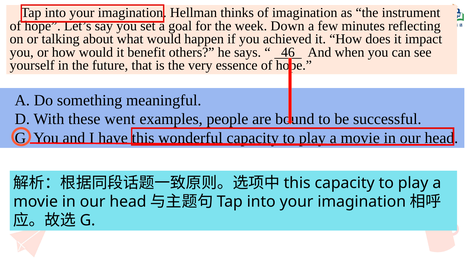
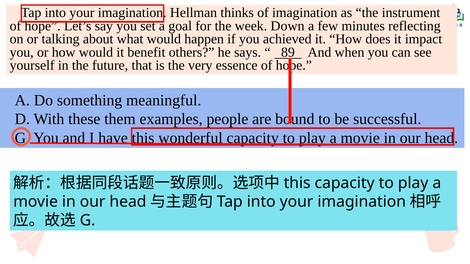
46: 46 -> 89
went: went -> them
